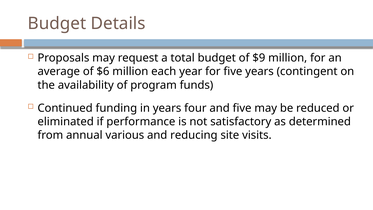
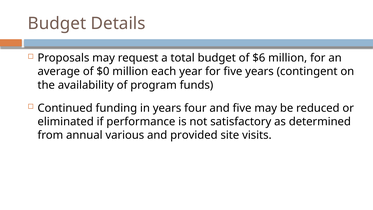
$9: $9 -> $6
$6: $6 -> $0
reducing: reducing -> provided
